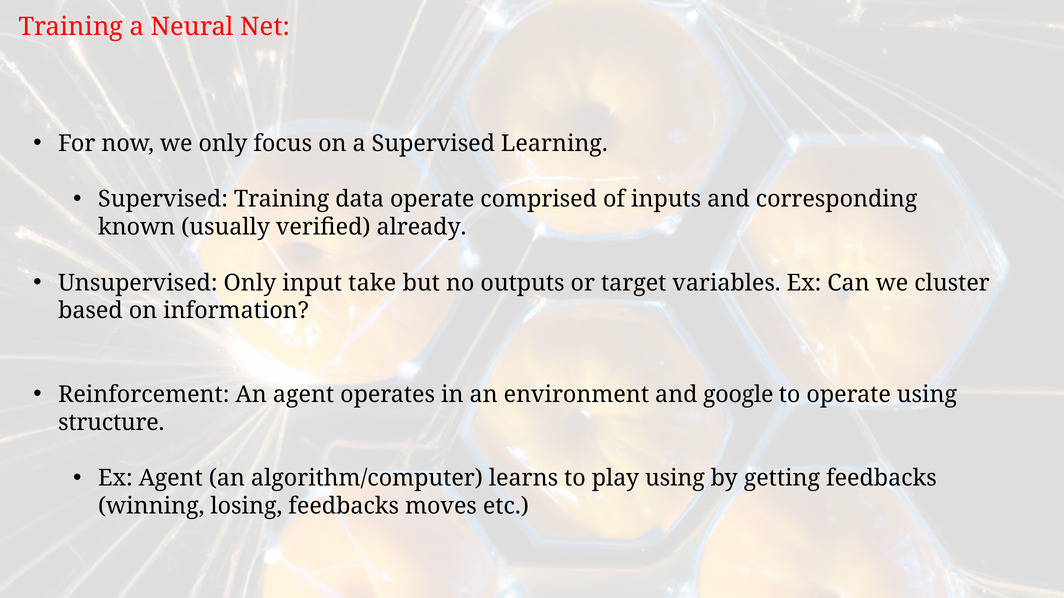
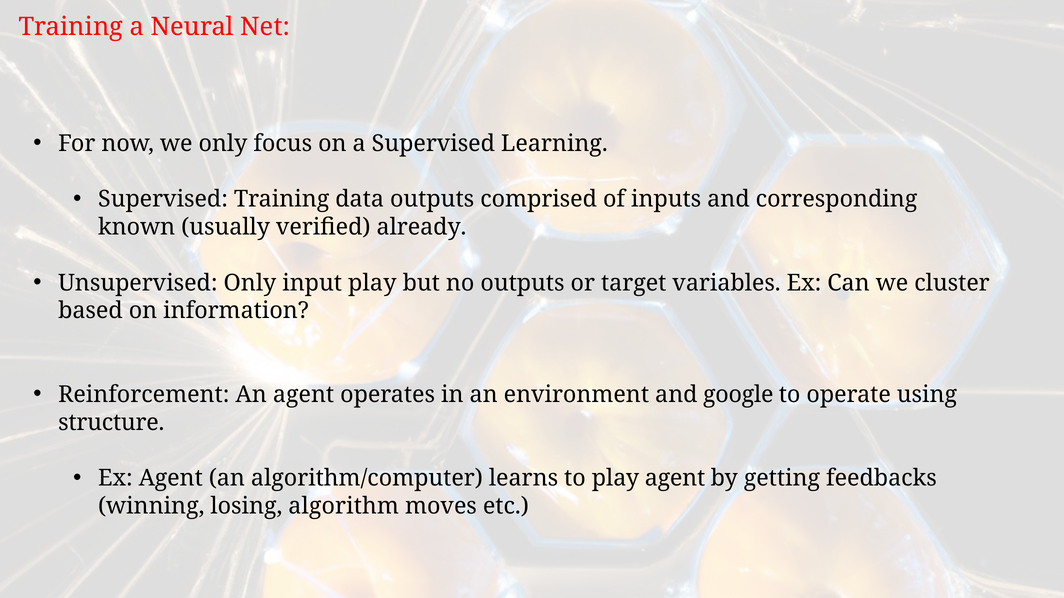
data operate: operate -> outputs
input take: take -> play
play using: using -> agent
losing feedbacks: feedbacks -> algorithm
